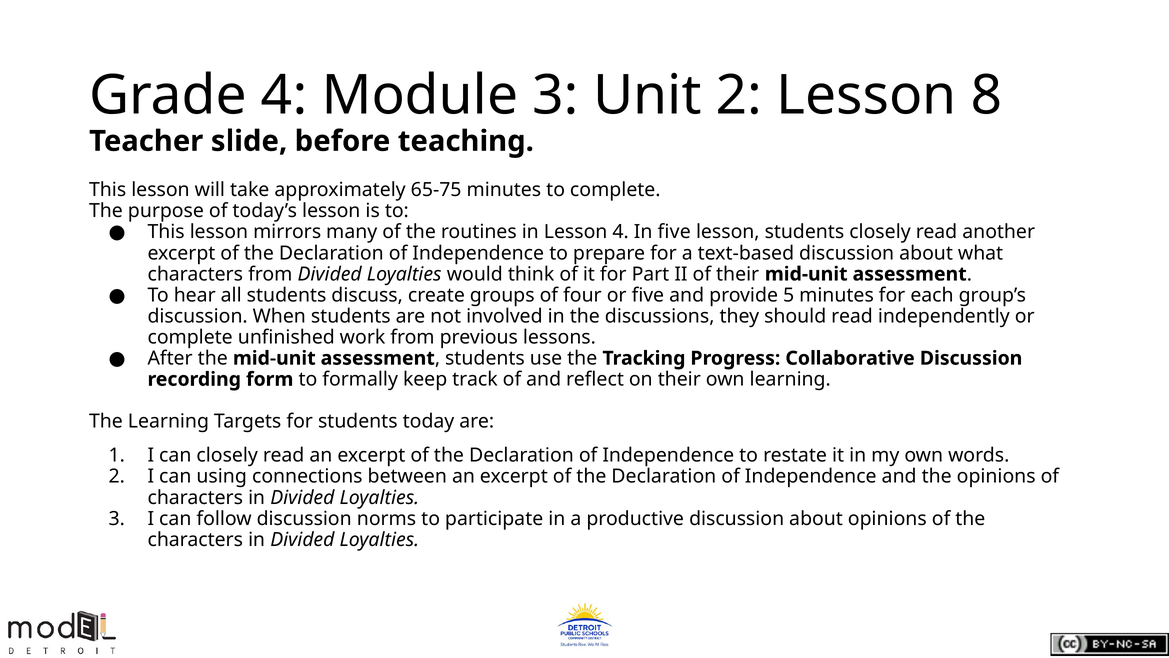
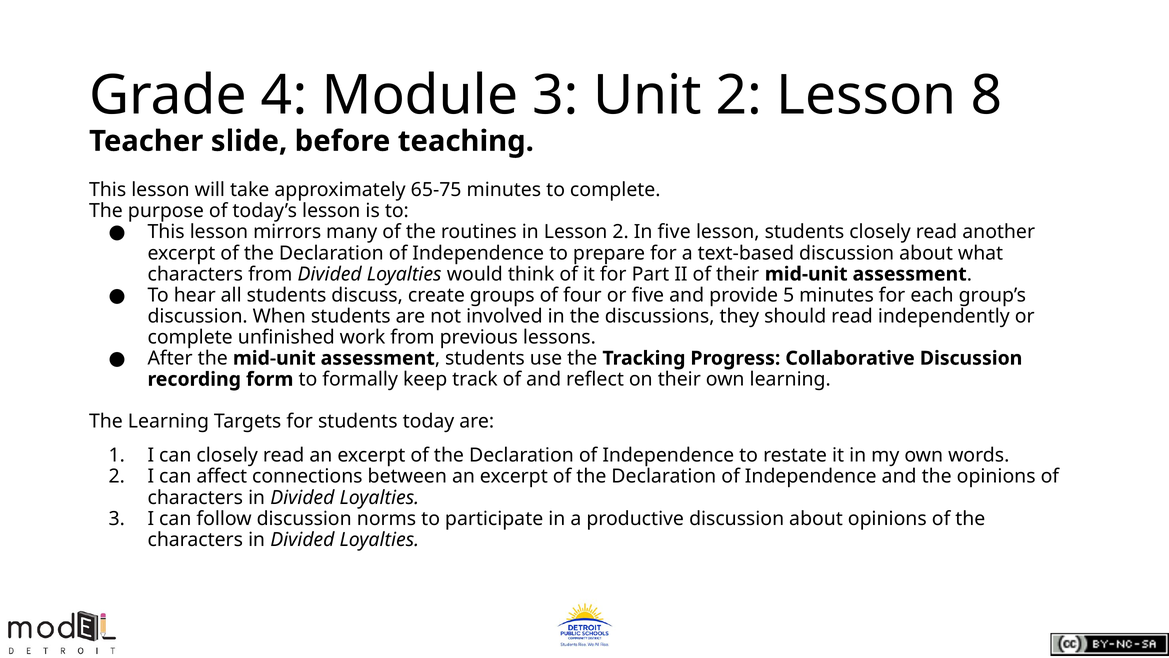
Lesson 4: 4 -> 2
using: using -> affect
